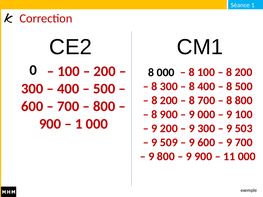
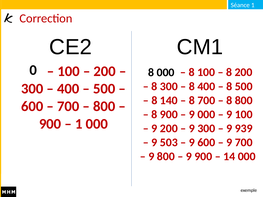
200 at (169, 100): 200 -> 140
503: 503 -> 939
509: 509 -> 503
11: 11 -> 14
